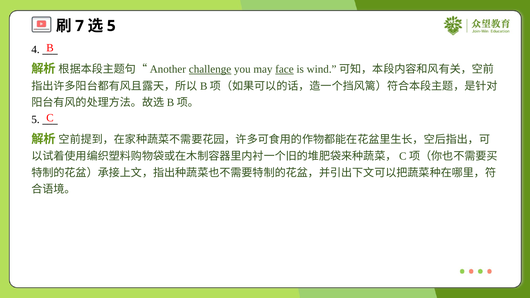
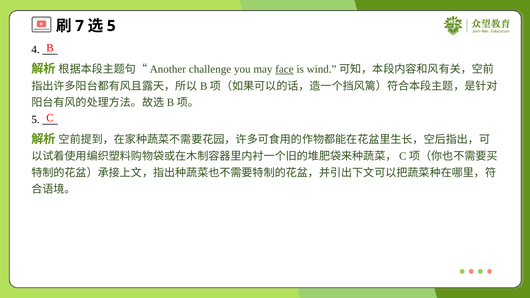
challenge underline: present -> none
